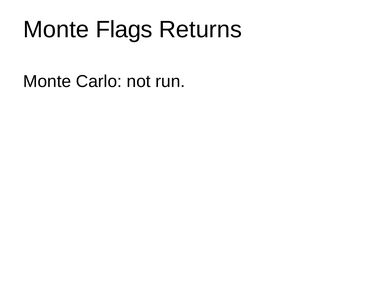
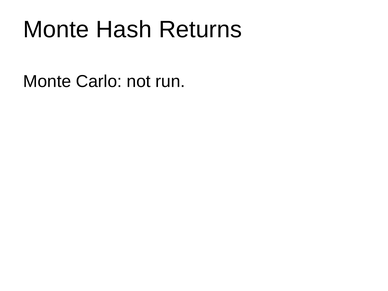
Flags: Flags -> Hash
